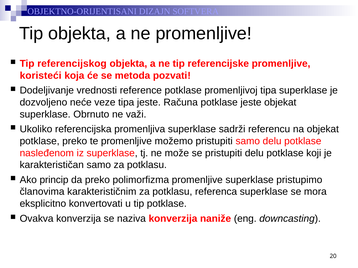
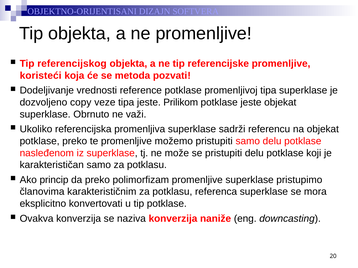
neće: neće -> copy
Računa: Računa -> Prilikom
polimorfizma: polimorfizma -> polimorfizam
